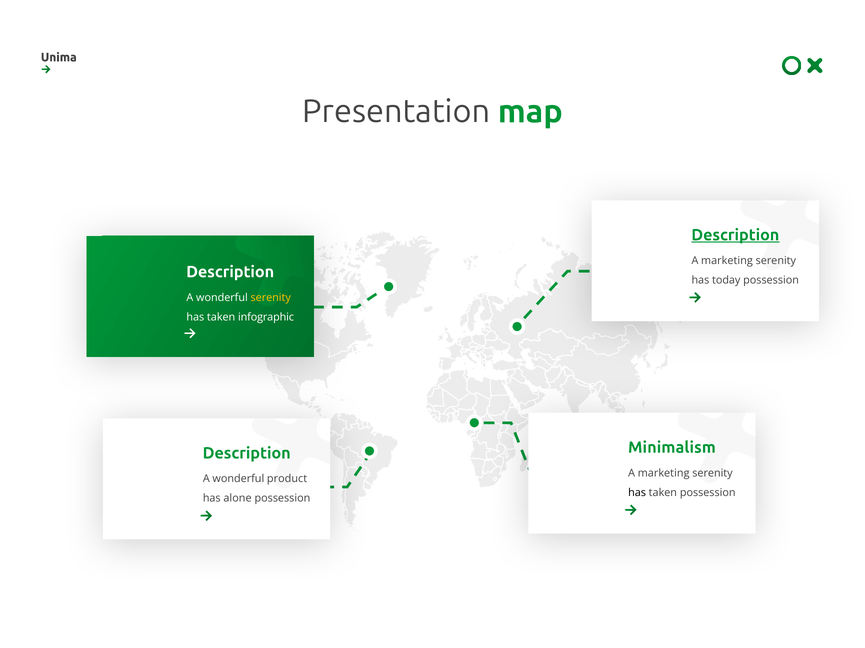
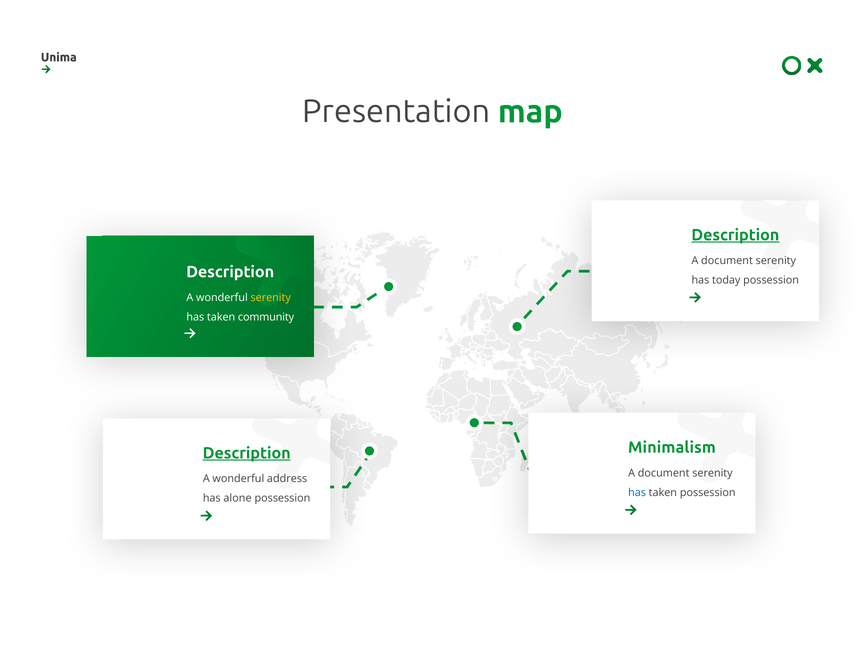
marketing at (727, 261): marketing -> document
infographic: infographic -> community
Description at (247, 454) underline: none -> present
marketing at (664, 474): marketing -> document
product: product -> address
has at (637, 493) colour: black -> blue
